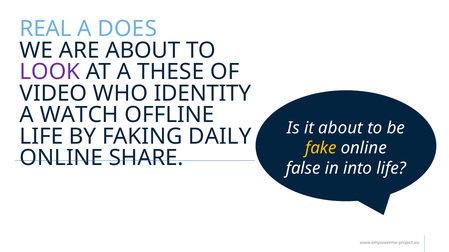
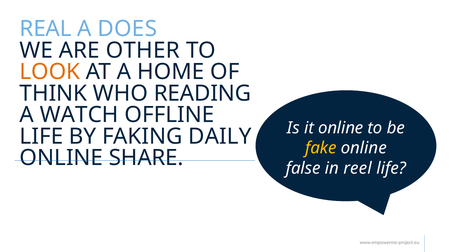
ARE ABOUT: ABOUT -> OTHER
LOOK colour: purple -> orange
THESE: THESE -> HOME
VIDEO: VIDEO -> THINK
IDENTITY: IDENTITY -> READING
it about: about -> online
into: into -> reel
